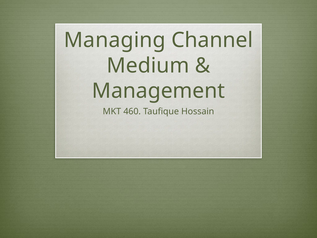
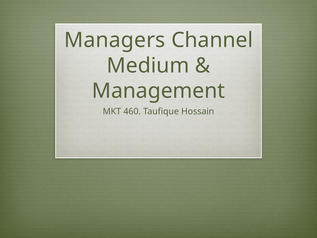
Managing: Managing -> Managers
